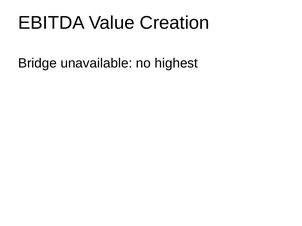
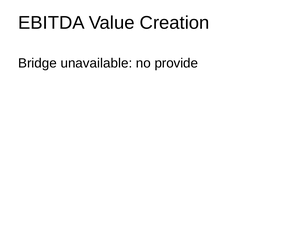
highest: highest -> provide
